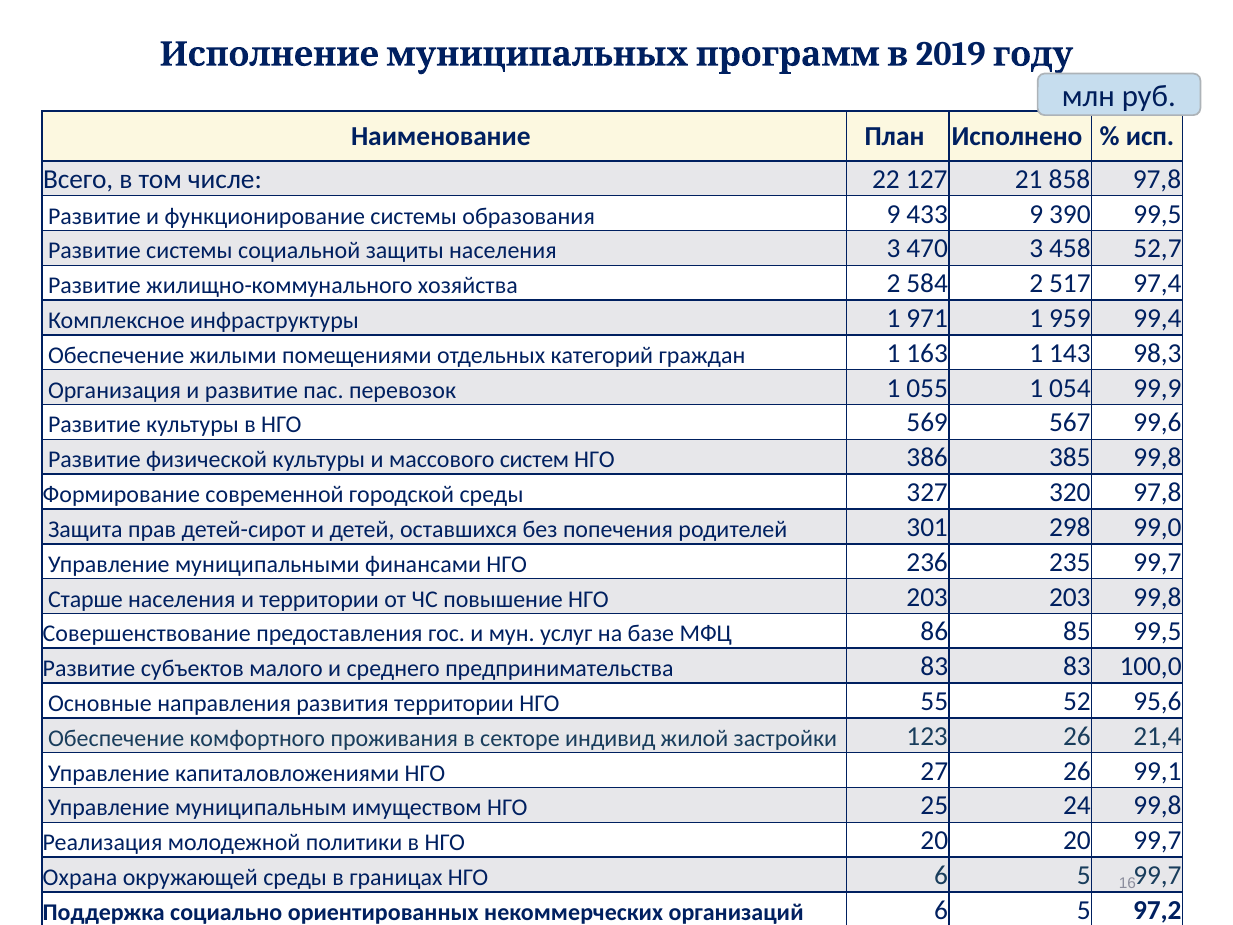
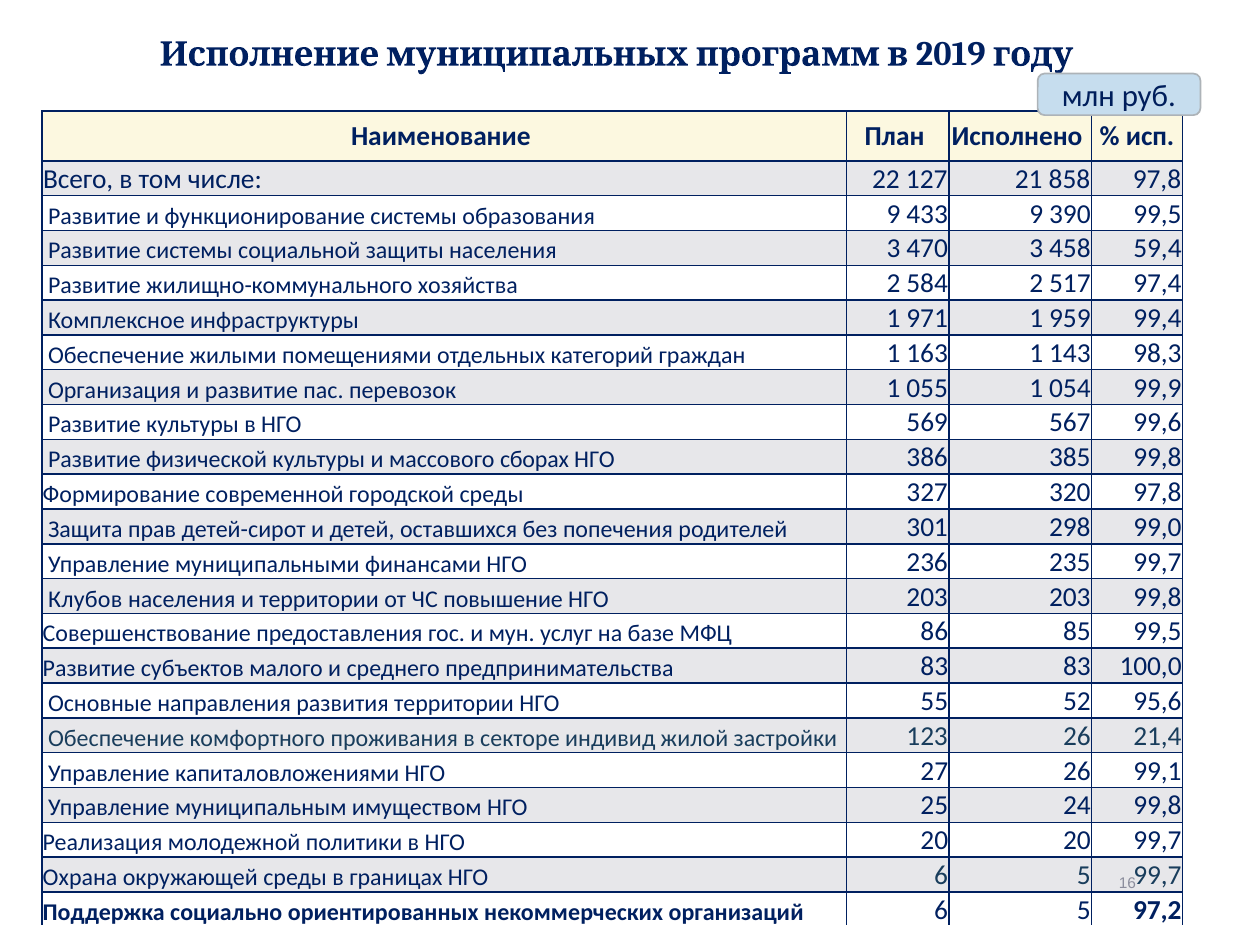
52,7: 52,7 -> 59,4
систем: систем -> сборах
Старше: Старше -> Клубов
